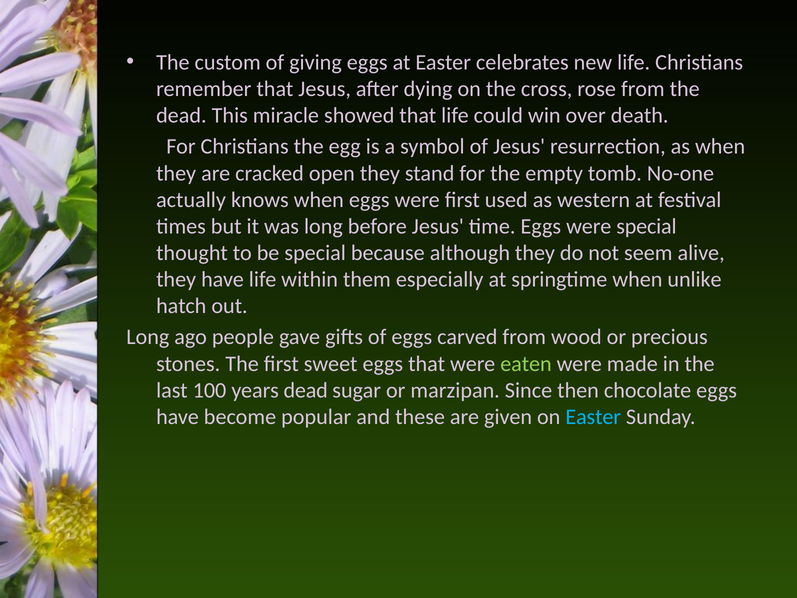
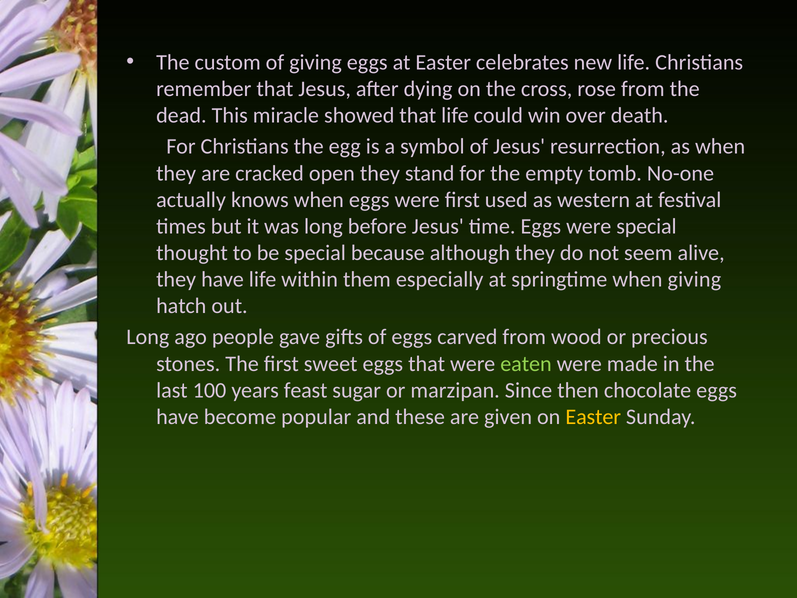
when unlike: unlike -> giving
years dead: dead -> feast
Easter at (593, 417) colour: light blue -> yellow
